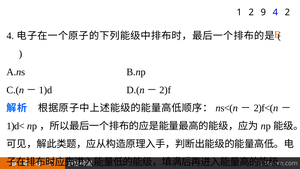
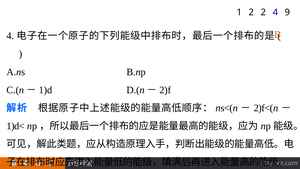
2 9: 9 -> 2
4 2: 2 -> 9
